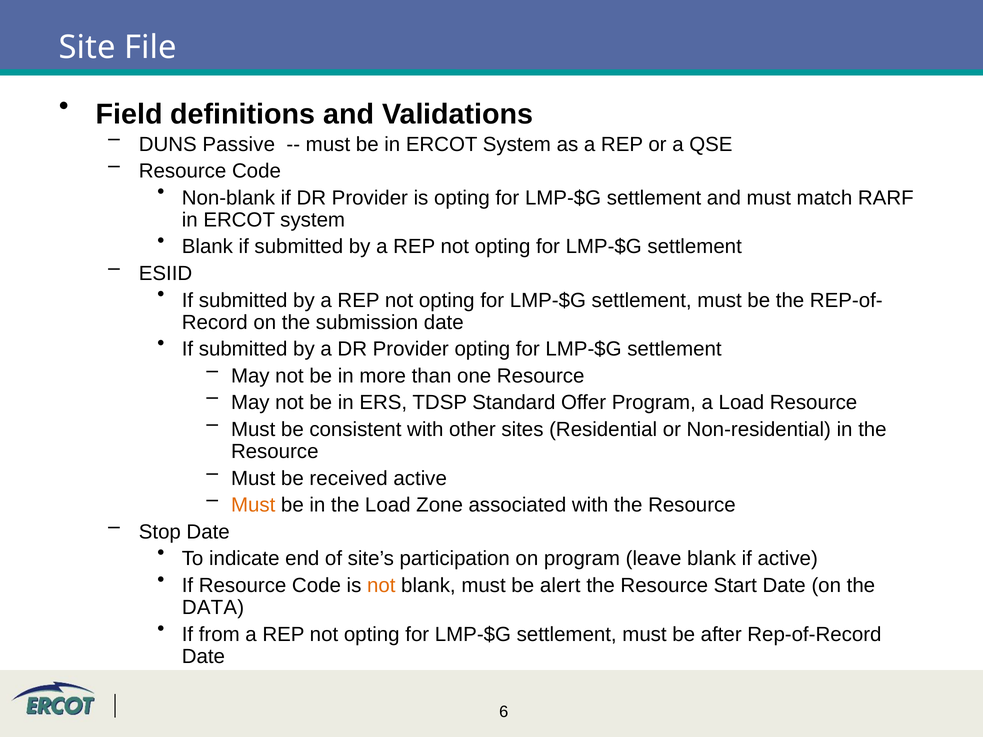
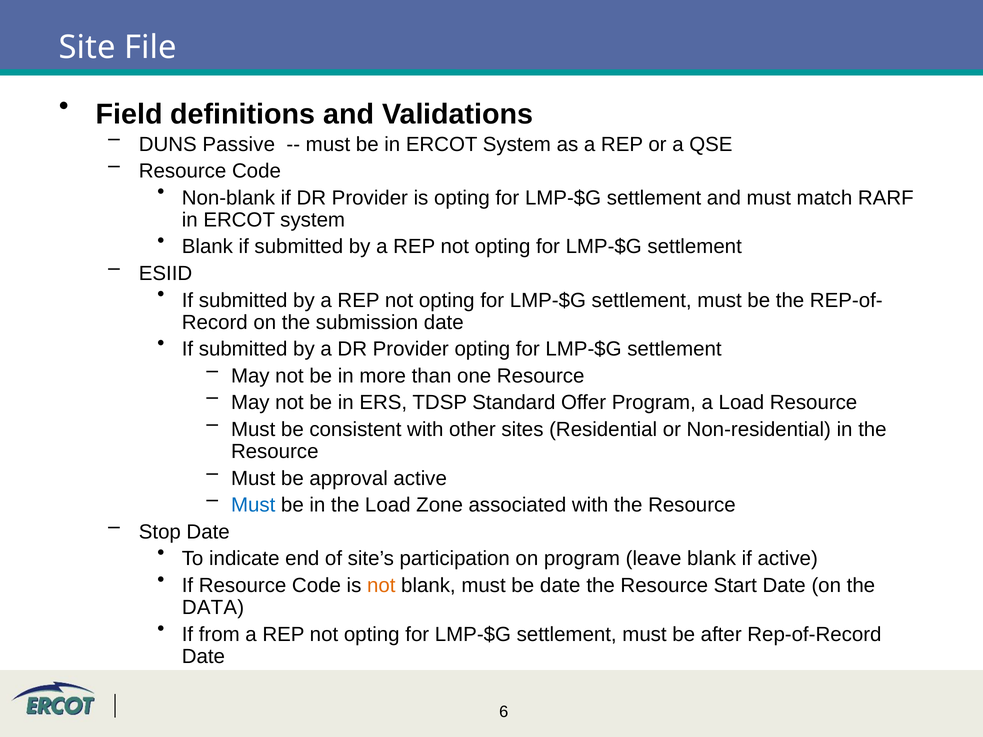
received: received -> approval
Must at (253, 505) colour: orange -> blue
be alert: alert -> date
